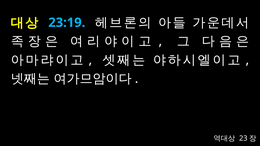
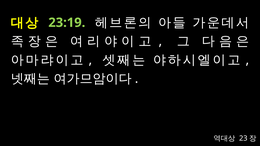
23:19 colour: light blue -> light green
